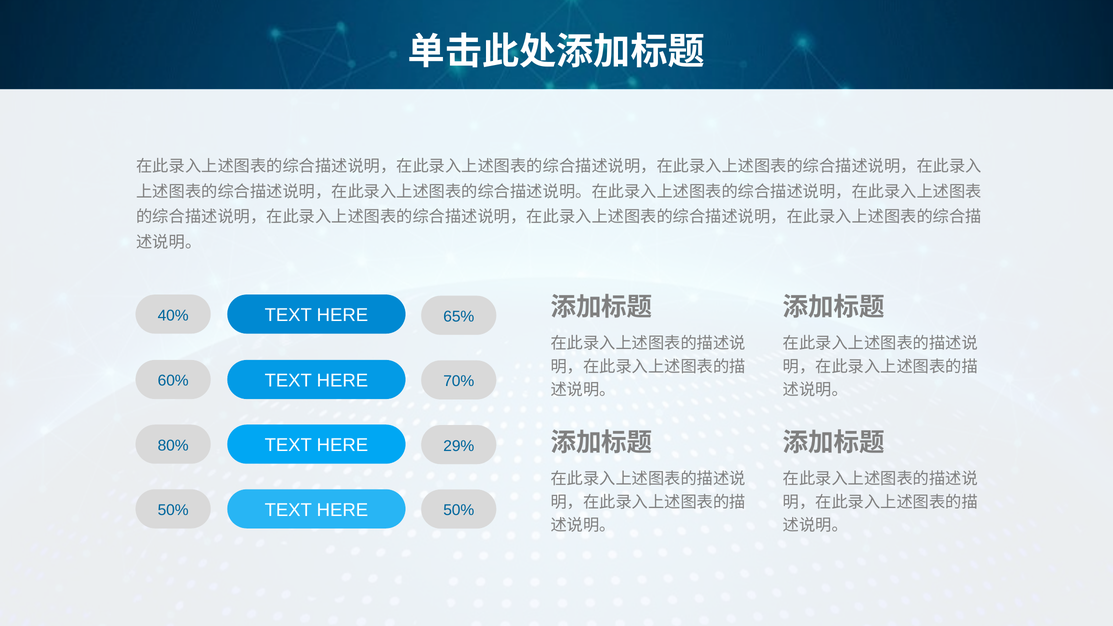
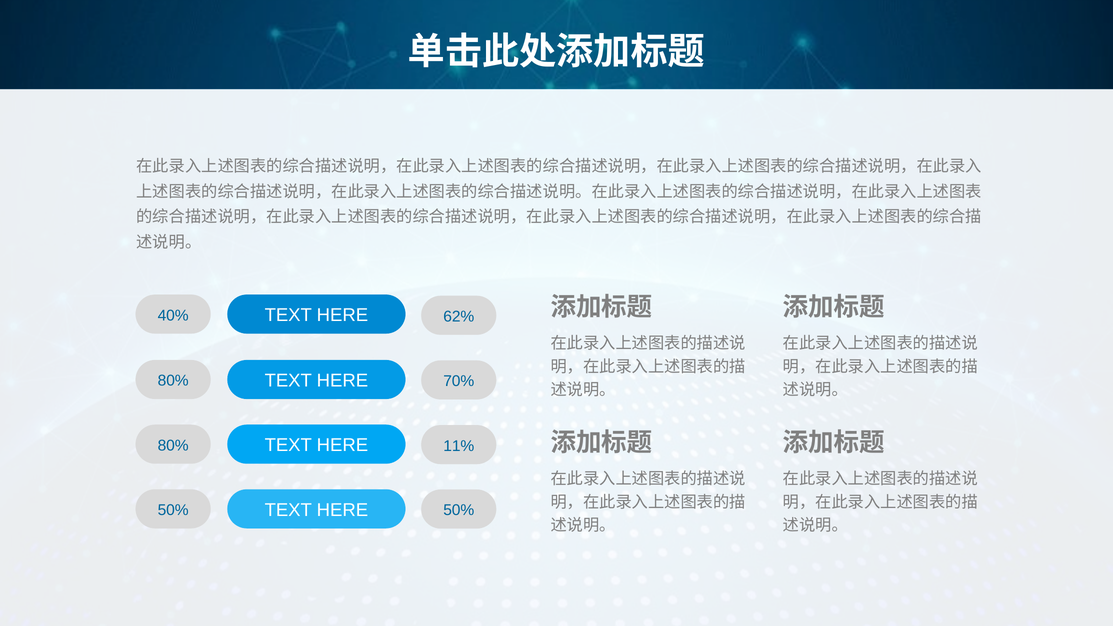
65%: 65% -> 62%
60% at (173, 381): 60% -> 80%
29%: 29% -> 11%
